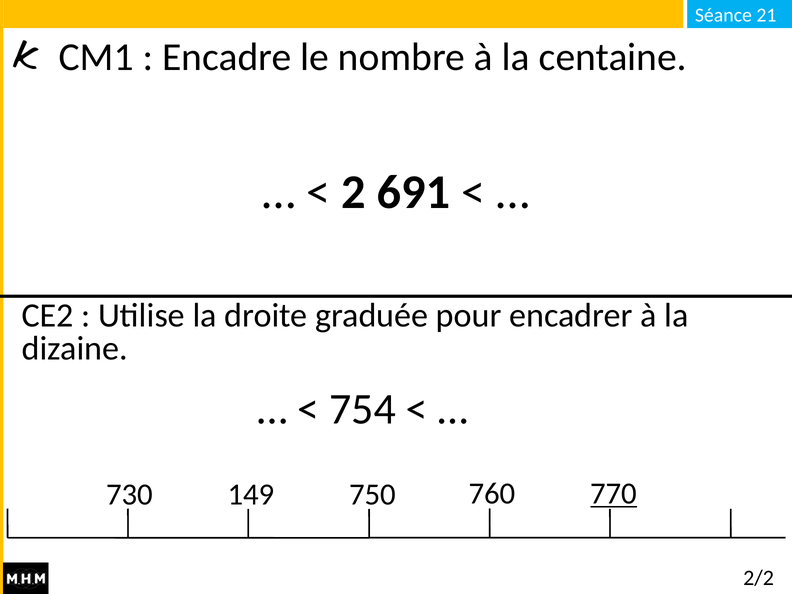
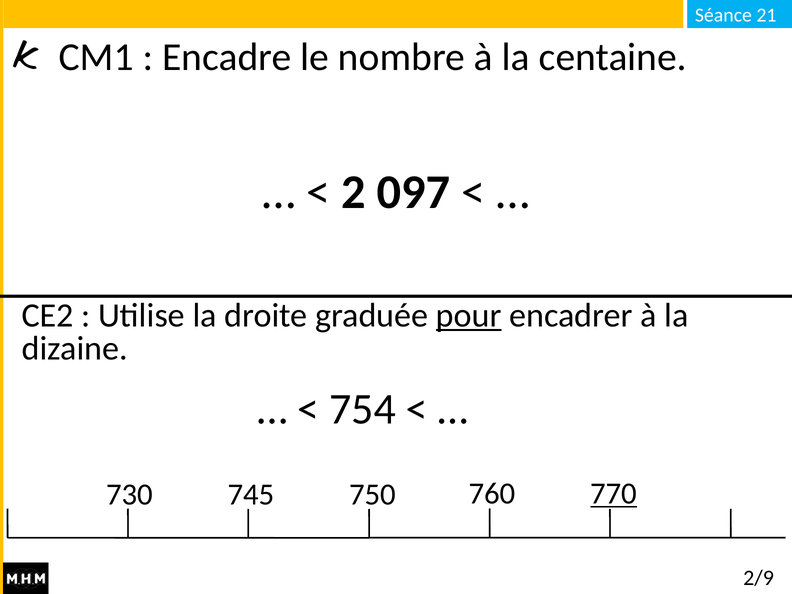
691: 691 -> 097
pour underline: none -> present
149: 149 -> 745
2/2: 2/2 -> 2/9
